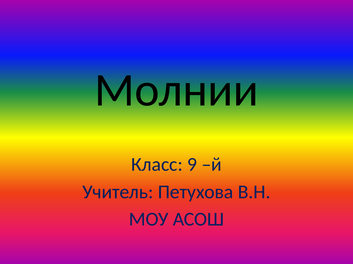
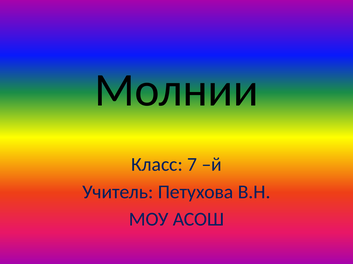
9: 9 -> 7
